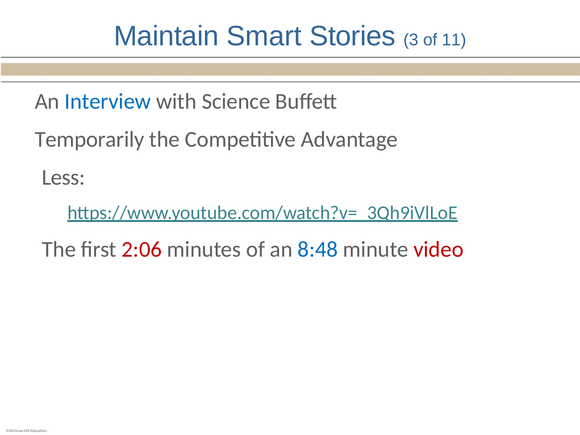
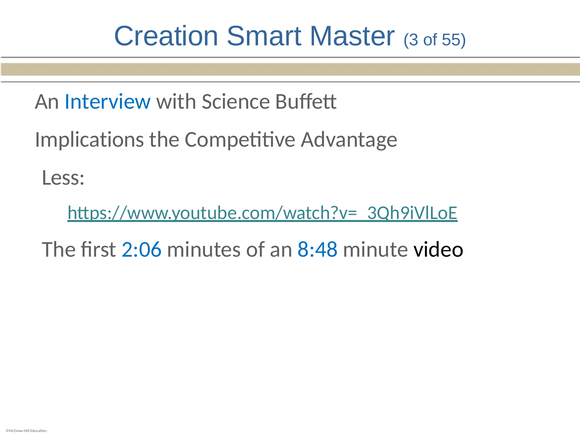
Maintain: Maintain -> Creation
Stories: Stories -> Master
11: 11 -> 55
Temporarily: Temporarily -> Implications
2:06 colour: red -> blue
video colour: red -> black
